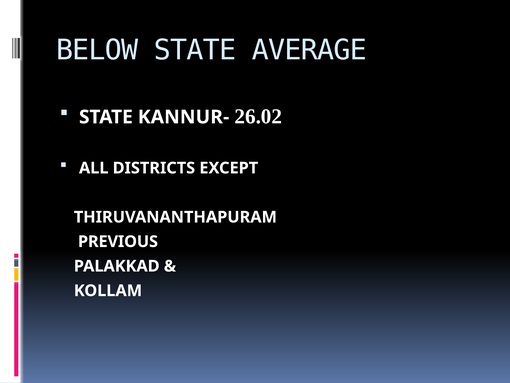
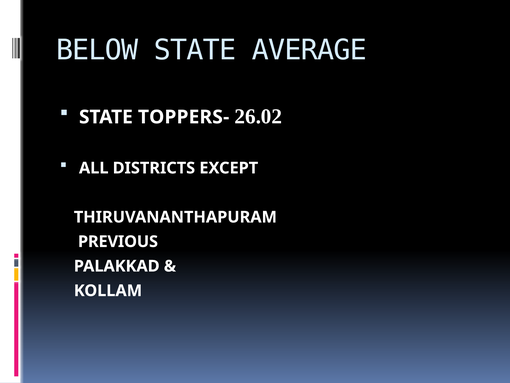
KANNUR-: KANNUR- -> TOPPERS-
